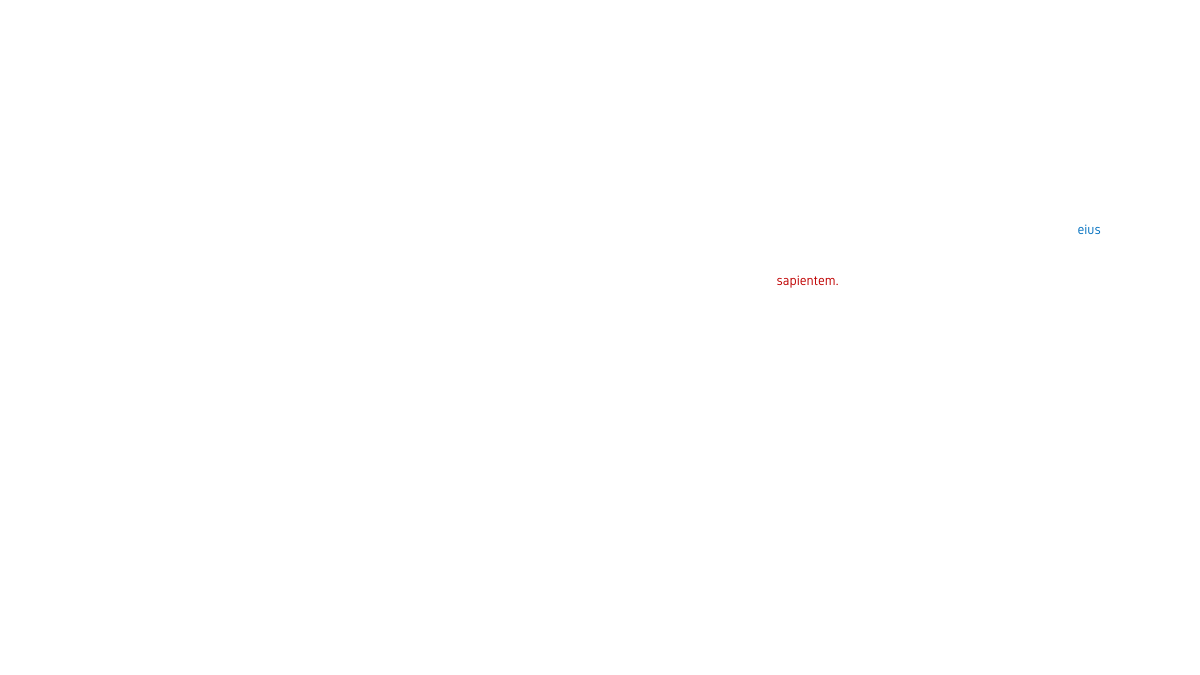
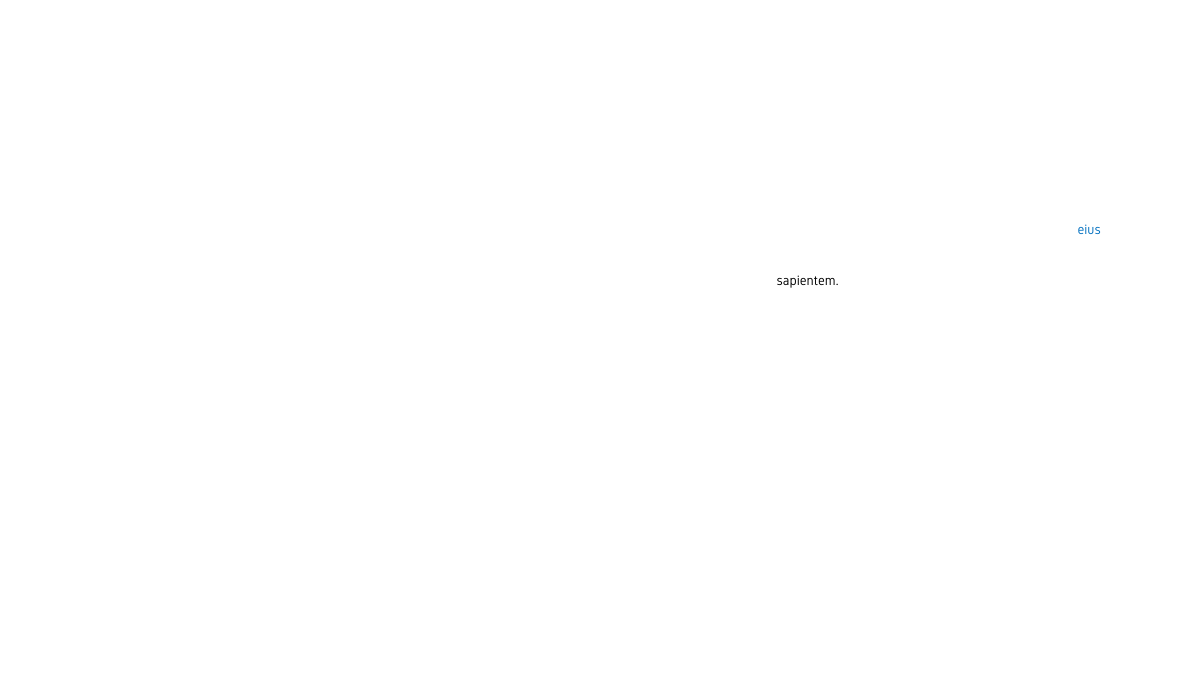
sapientem colour: red -> black
